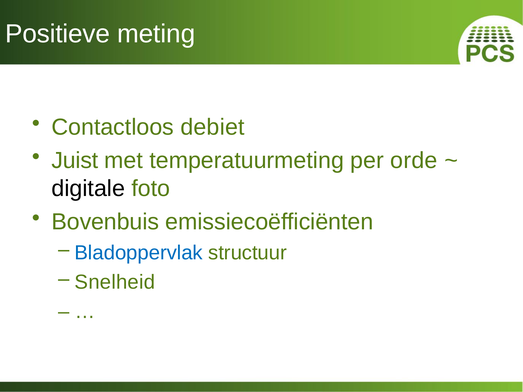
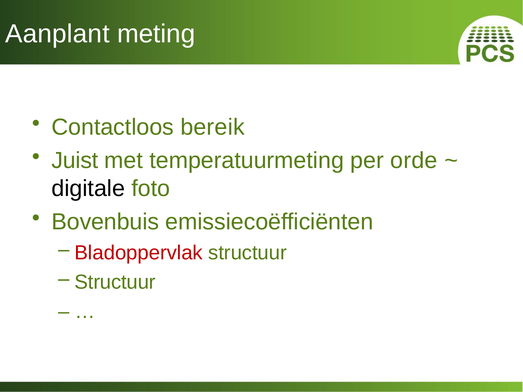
Positieve: Positieve -> Aanplant
debiet: debiet -> bereik
Bladoppervlak colour: blue -> red
Snelheid at (115, 282): Snelheid -> Structuur
